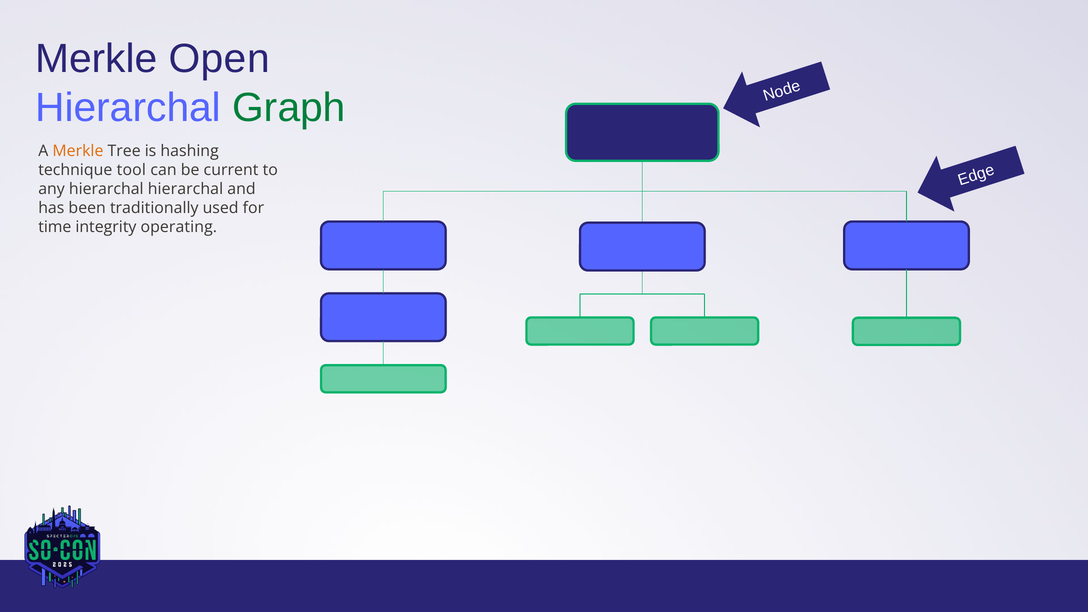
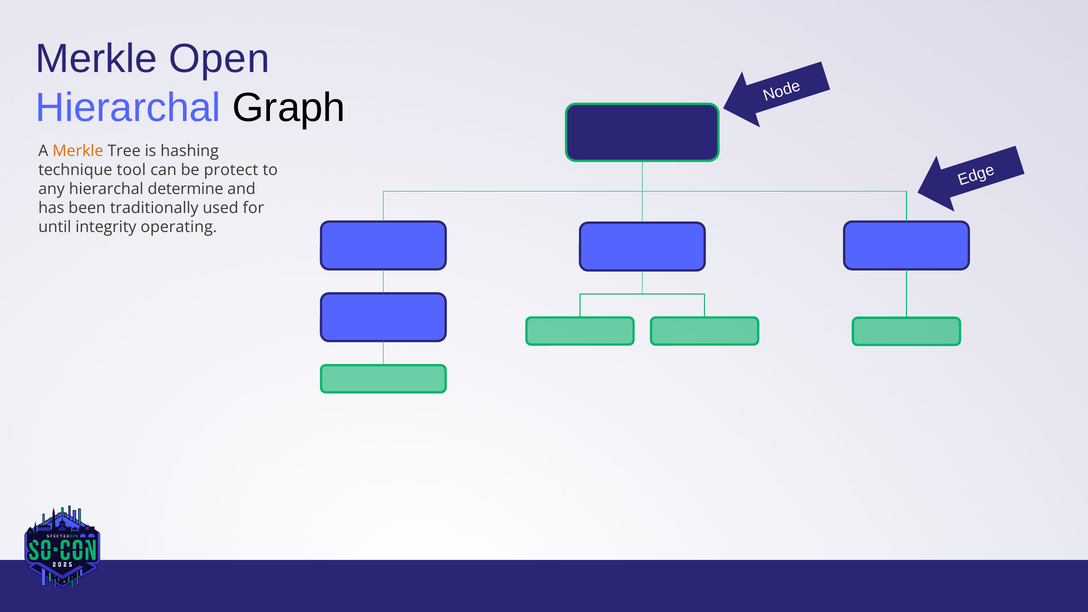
Graph colour: green -> black
current: current -> protect
hierarchal hierarchal: hierarchal -> determine
time: time -> until
